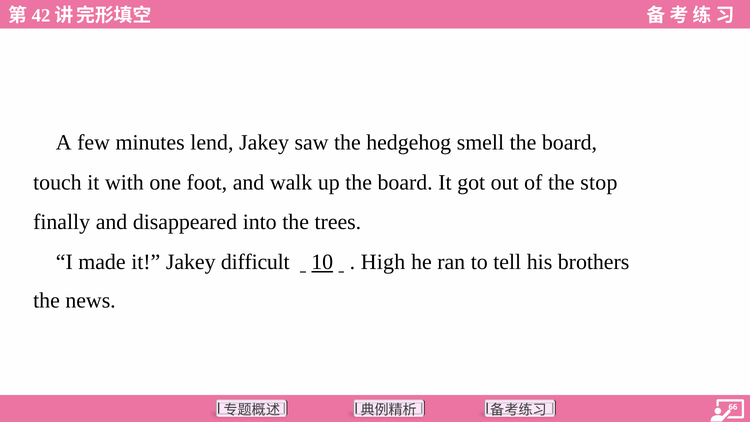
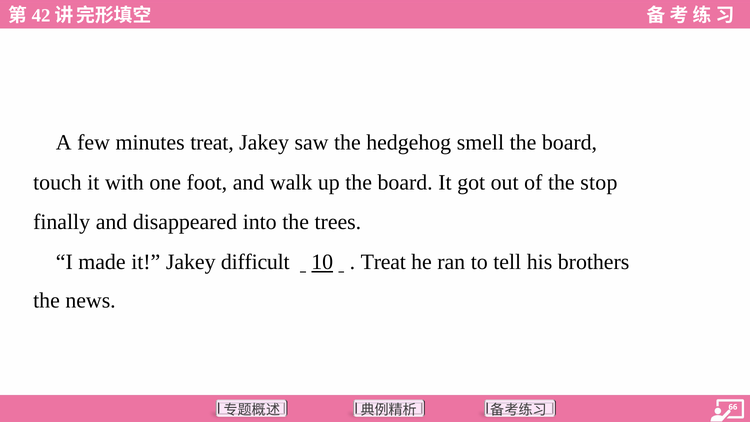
minutes lend: lend -> treat
High at (383, 262): High -> Treat
